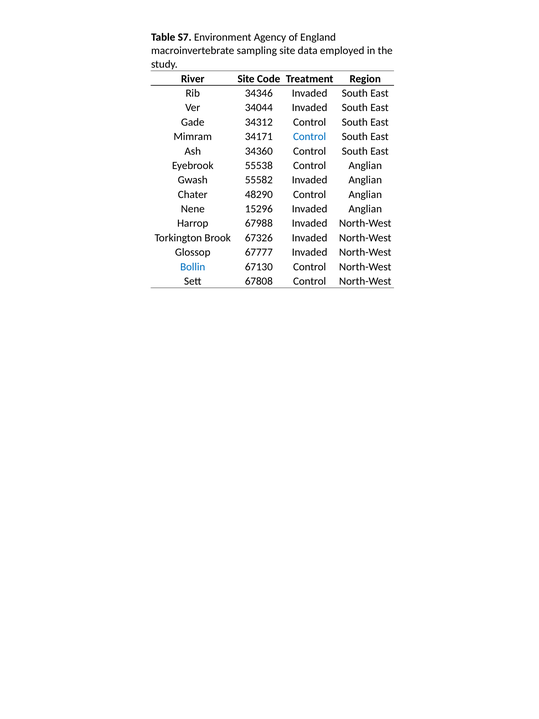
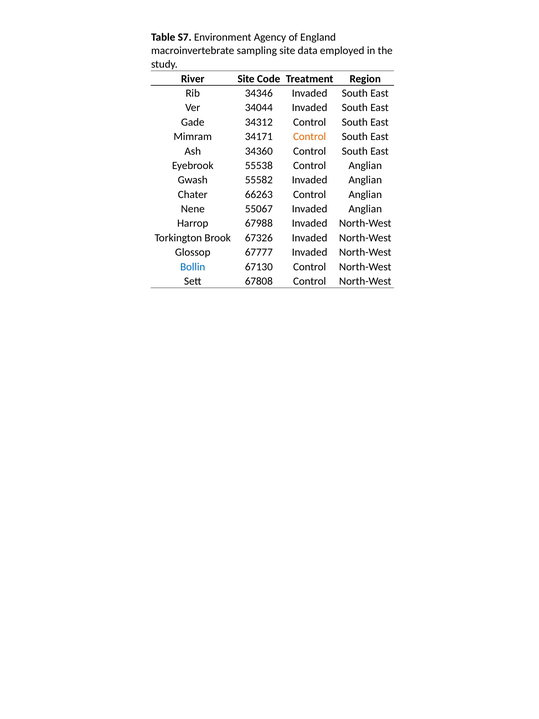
Control at (310, 137) colour: blue -> orange
48290: 48290 -> 66263
15296: 15296 -> 55067
